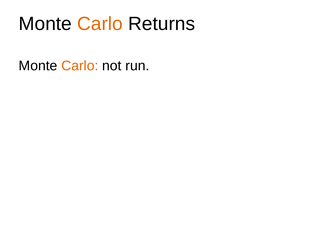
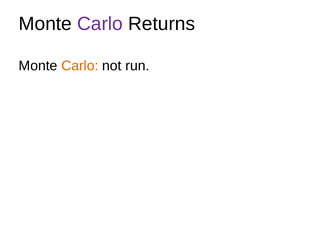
Carlo at (100, 24) colour: orange -> purple
